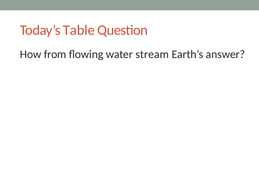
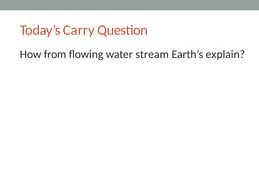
Table: Table -> Carry
answer: answer -> explain
